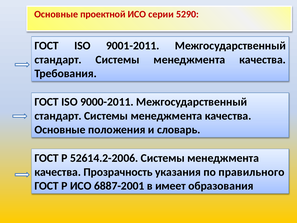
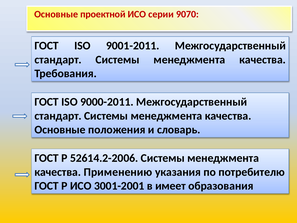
5290: 5290 -> 9070
Прозрачность: Прозрачность -> Применению
правильного: правильного -> потребителю
6887-2001: 6887-2001 -> 3001-2001
